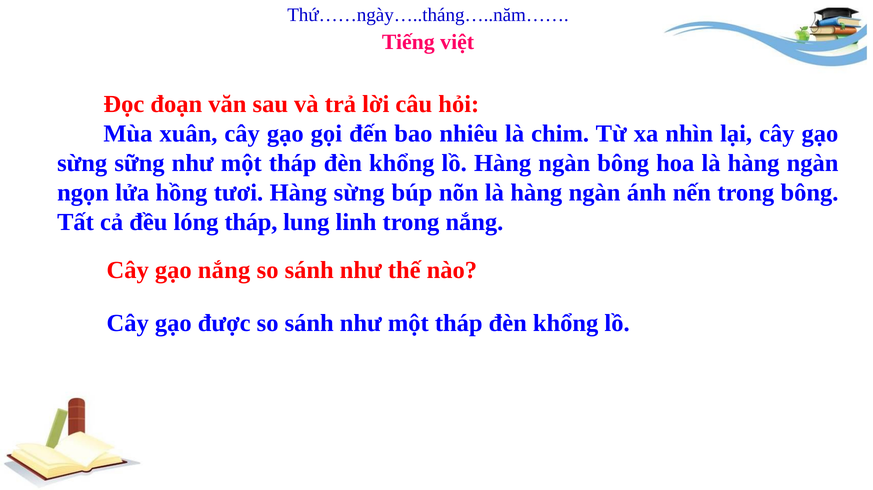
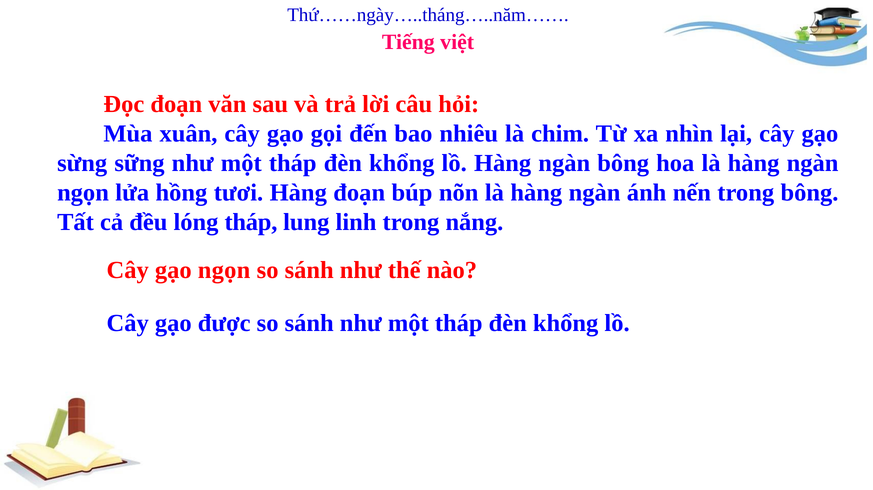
Hàng sừng: sừng -> đoạn
gạo nắng: nắng -> ngọn
